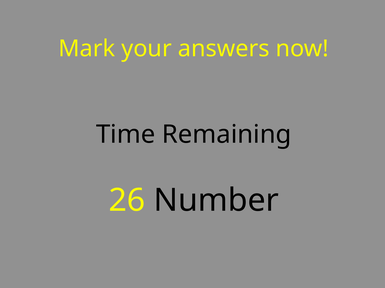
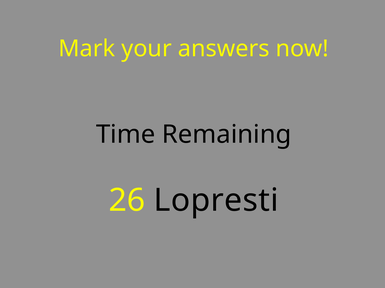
Number: Number -> Lopresti
